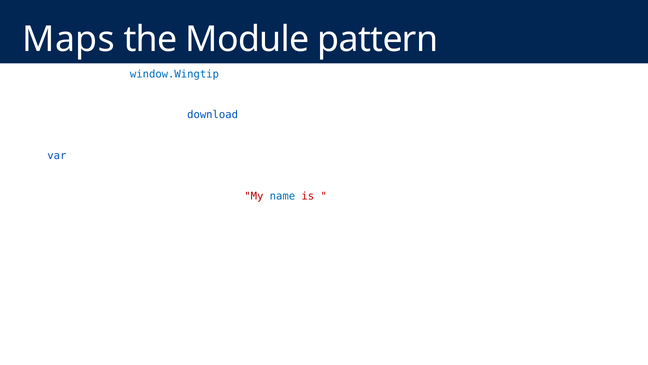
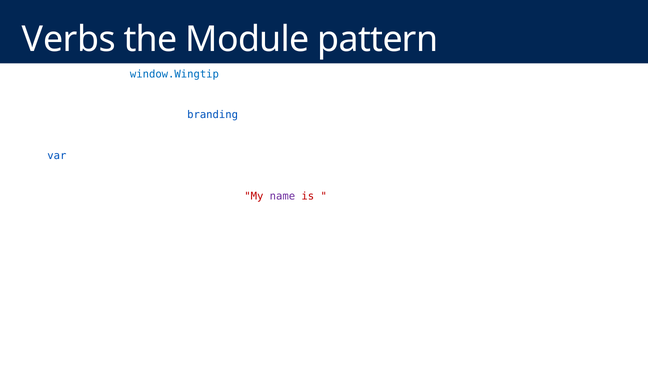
Maps: Maps -> Verbs
download: download -> branding
name at (282, 196) colour: blue -> purple
